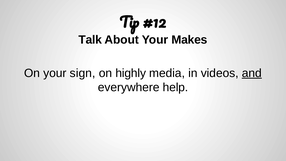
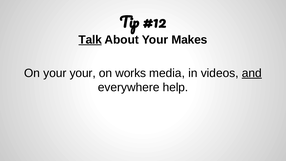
Talk underline: none -> present
your sign: sign -> your
highly: highly -> works
